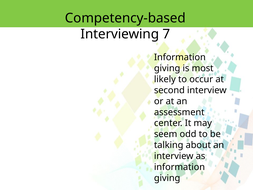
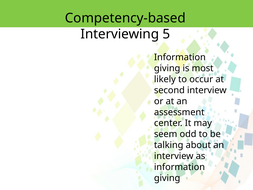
7: 7 -> 5
